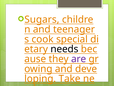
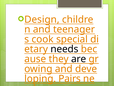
Sugars: Sugars -> Design
are colour: purple -> black
Take: Take -> Pairs
